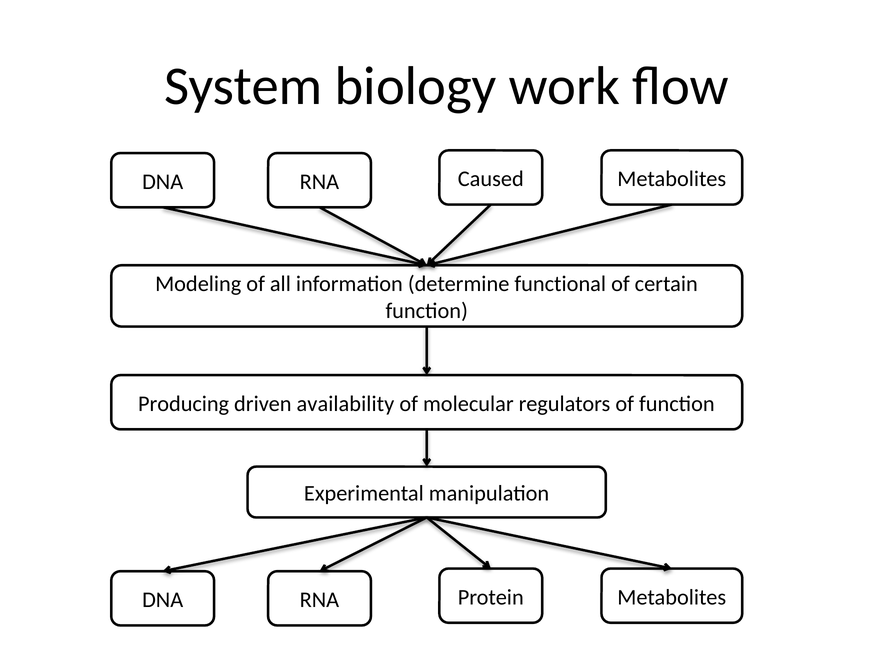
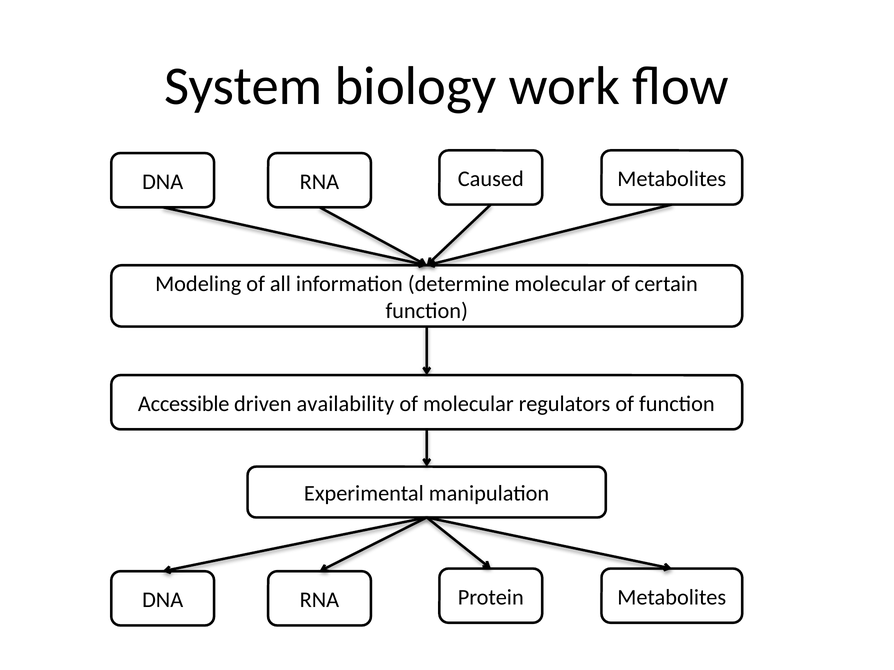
determine functional: functional -> molecular
Producing: Producing -> Accessible
